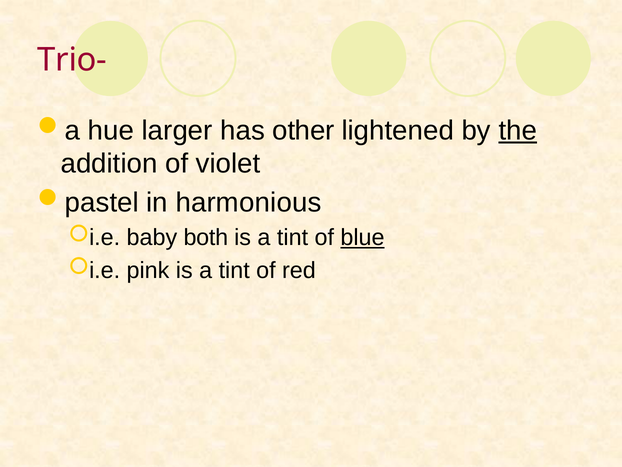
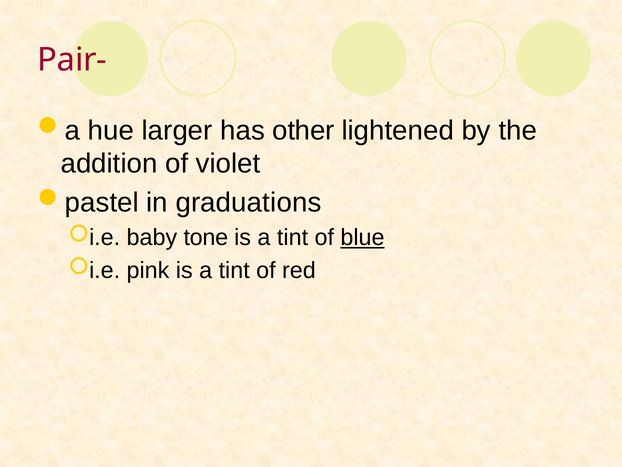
Trio-: Trio- -> Pair-
the underline: present -> none
harmonious: harmonious -> graduations
both: both -> tone
